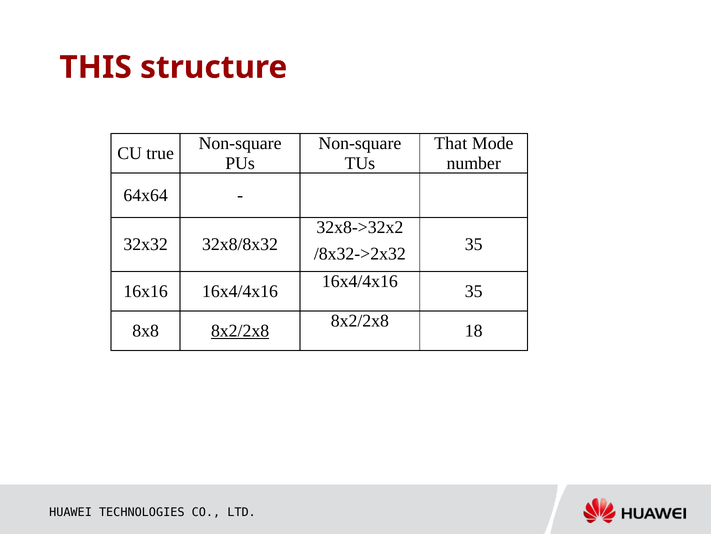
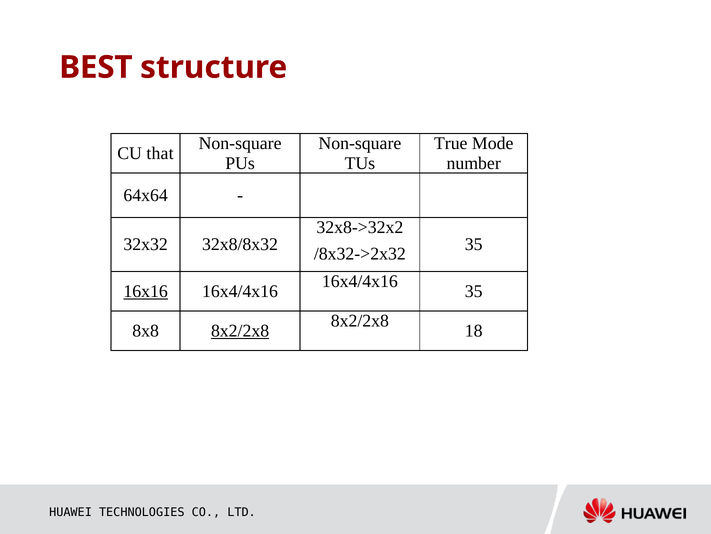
THIS: THIS -> BEST
That: That -> True
true: true -> that
16x16 underline: none -> present
